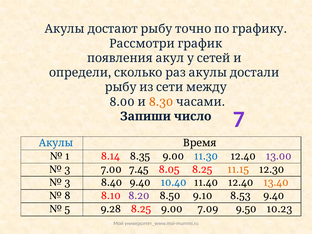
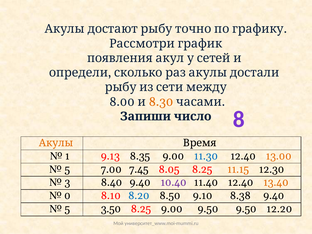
7: 7 -> 8
Акулы colour: blue -> orange
8.14: 8.14 -> 9.13
13.00 colour: purple -> orange
3 at (67, 169): 3 -> 5
10.40 colour: blue -> purple
8: 8 -> 0
8.20 colour: purple -> blue
8.53: 8.53 -> 8.38
9.28: 9.28 -> 3.50
9.00 7.09: 7.09 -> 9.50
10.23: 10.23 -> 12.20
